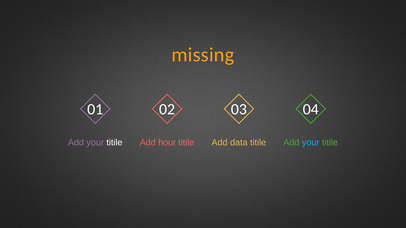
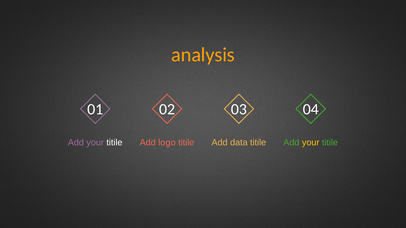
missing: missing -> analysis
hour: hour -> logo
your at (311, 143) colour: light blue -> yellow
